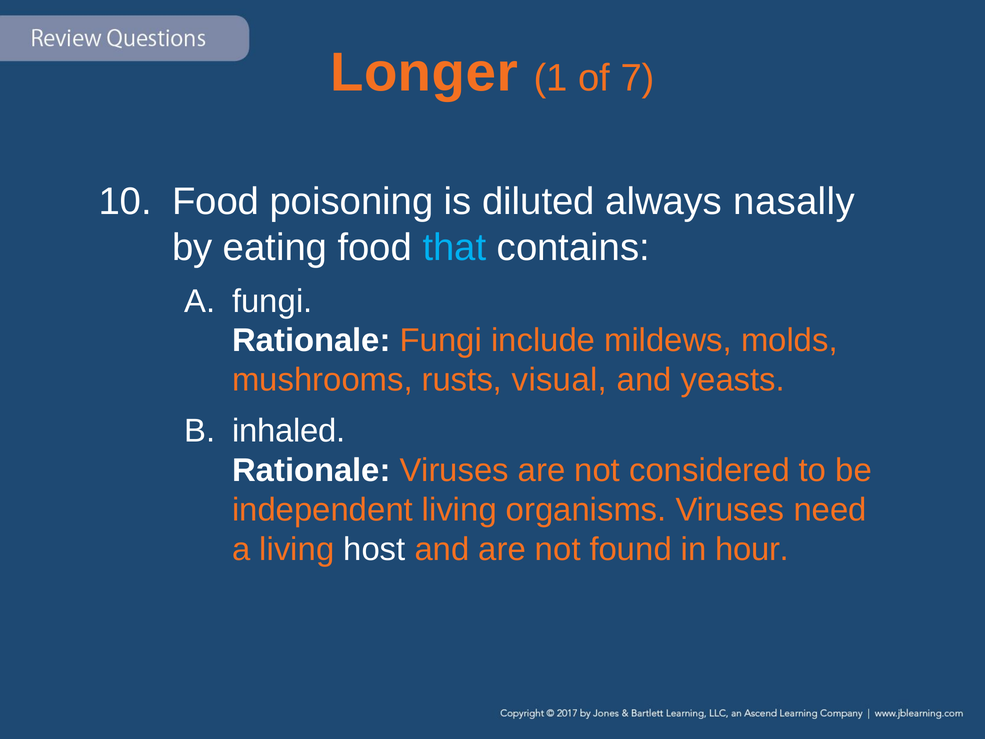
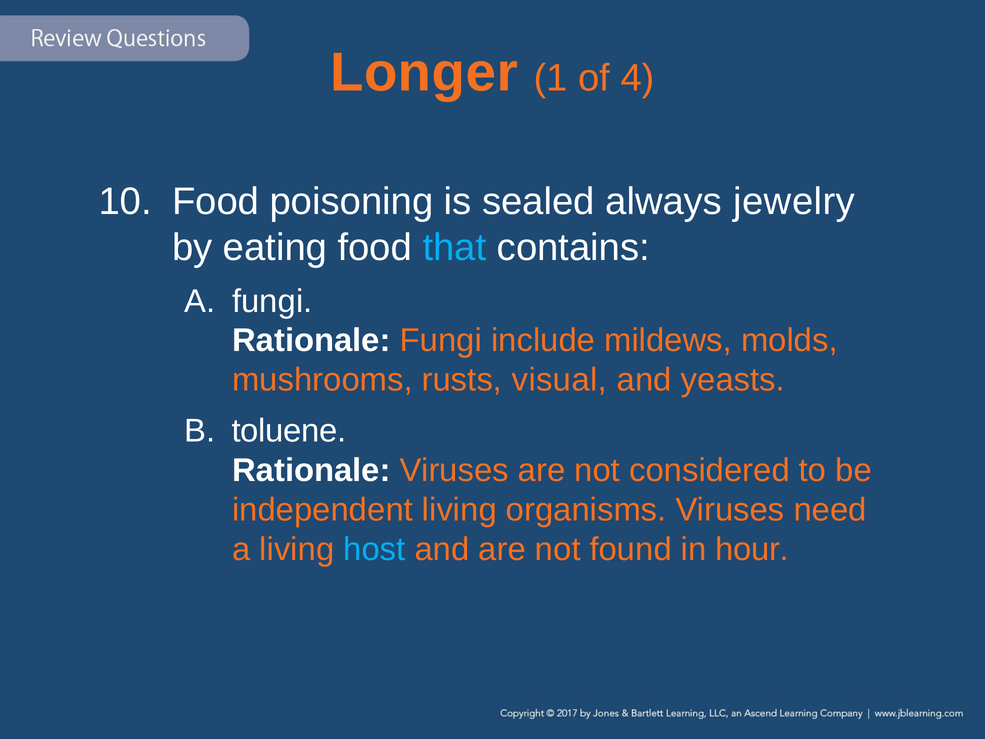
7: 7 -> 4
diluted: diluted -> sealed
nasally: nasally -> jewelry
inhaled: inhaled -> toluene
host colour: white -> light blue
